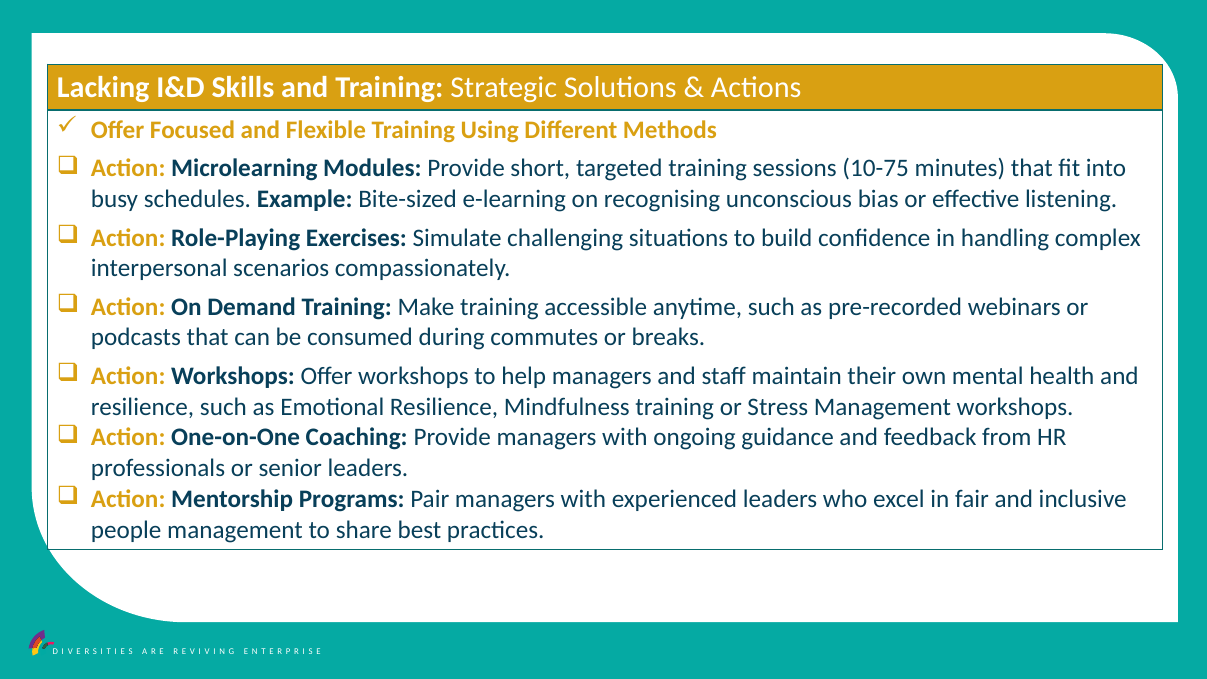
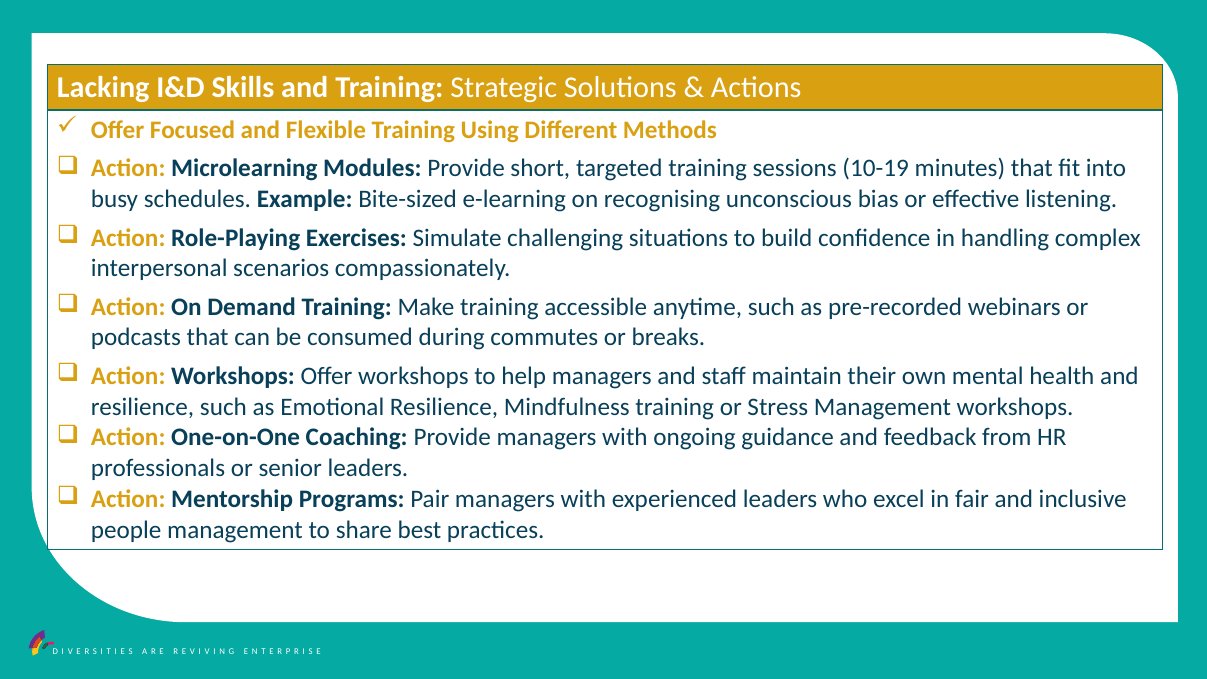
10-75: 10-75 -> 10-19
